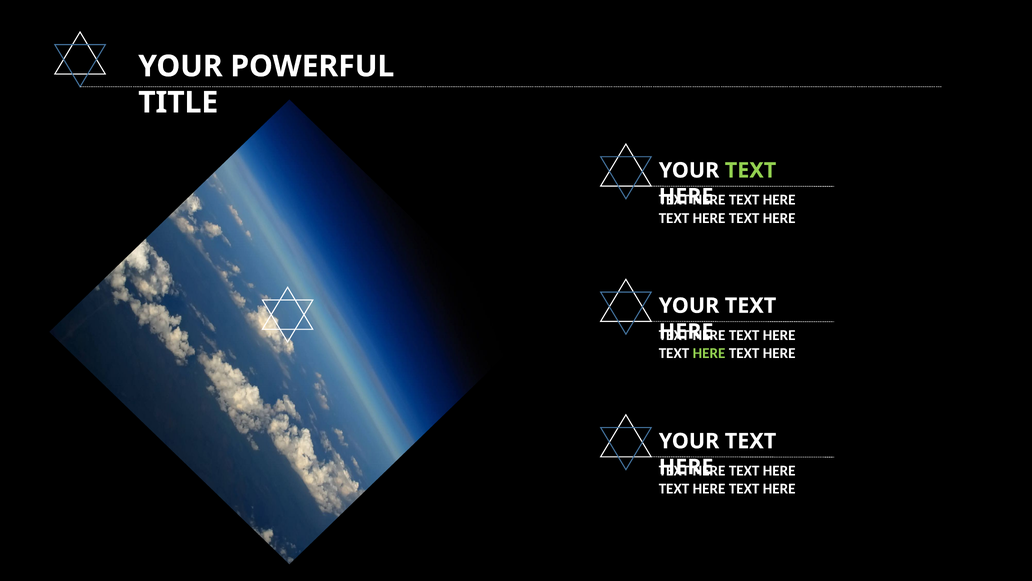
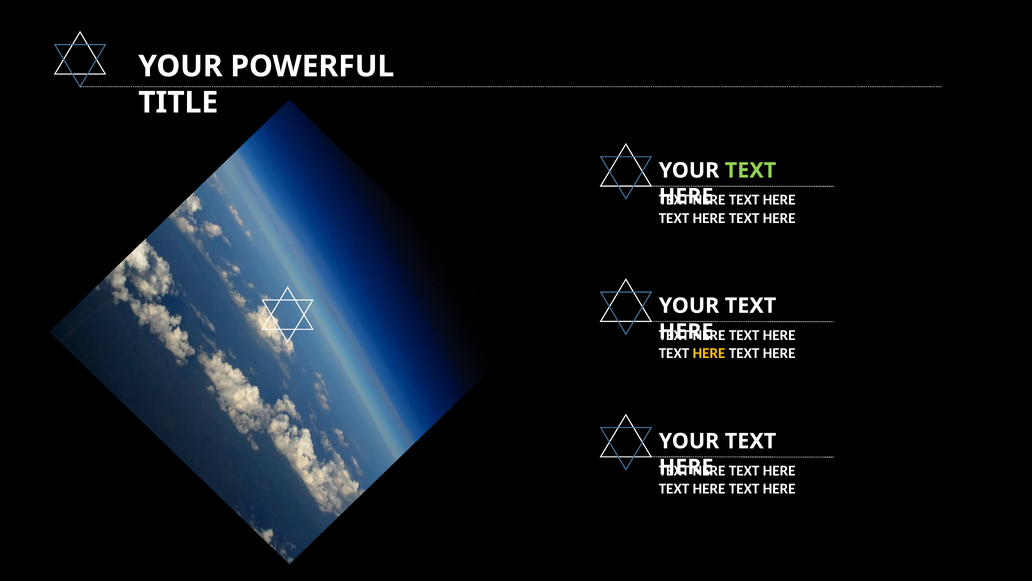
HERE at (709, 353) colour: light green -> yellow
